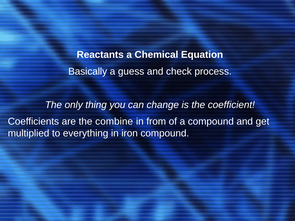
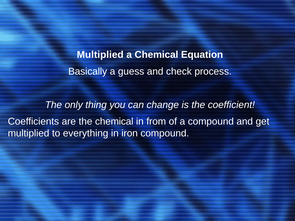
Reactants at (100, 55): Reactants -> Multiplied
the combine: combine -> chemical
